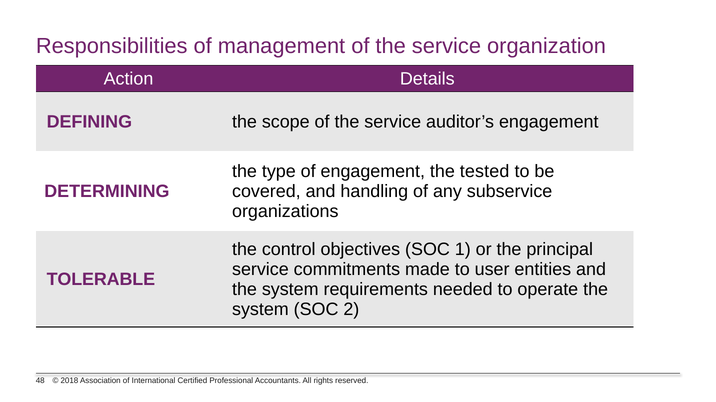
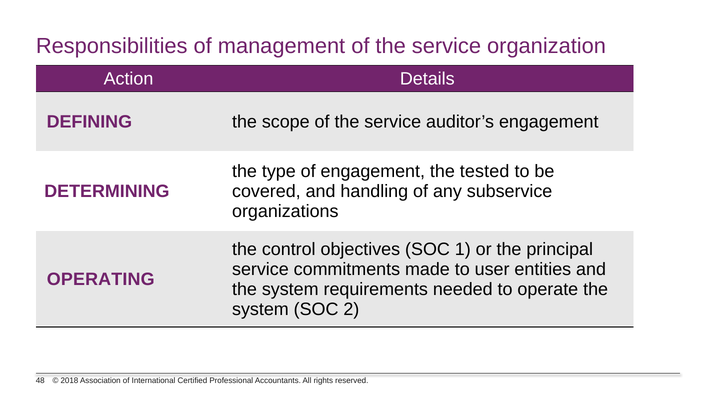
TOLERABLE: TOLERABLE -> OPERATING
